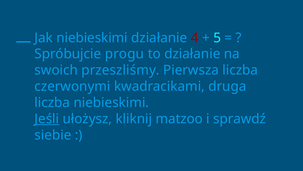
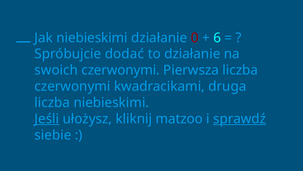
4: 4 -> 0
5: 5 -> 6
progu: progu -> dodać
swoich przeszliśmy: przeszliśmy -> czerwonymi
sprawdź underline: none -> present
